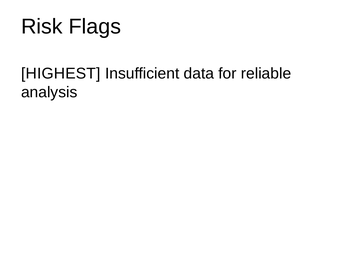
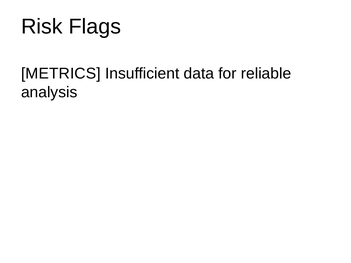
HIGHEST: HIGHEST -> METRICS
